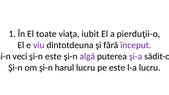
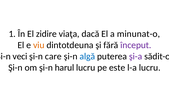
toate: toate -> zidire
iubit: iubit -> dacă
pierduţii-o: pierduţii-o -> minunat-o
viu colour: purple -> orange
şi-n este: este -> care
algă colour: purple -> blue
